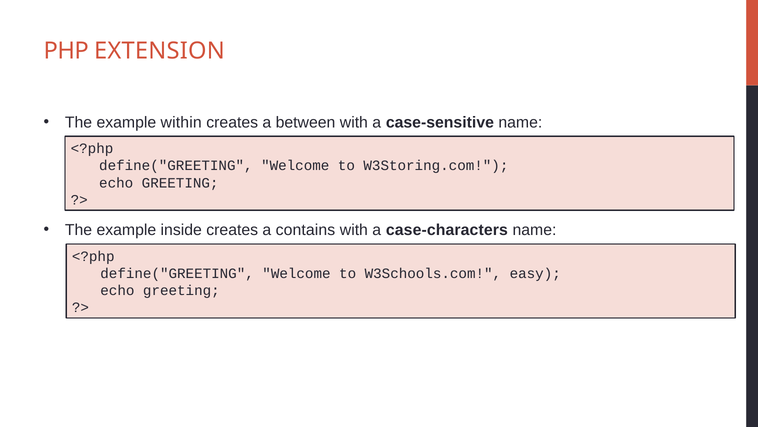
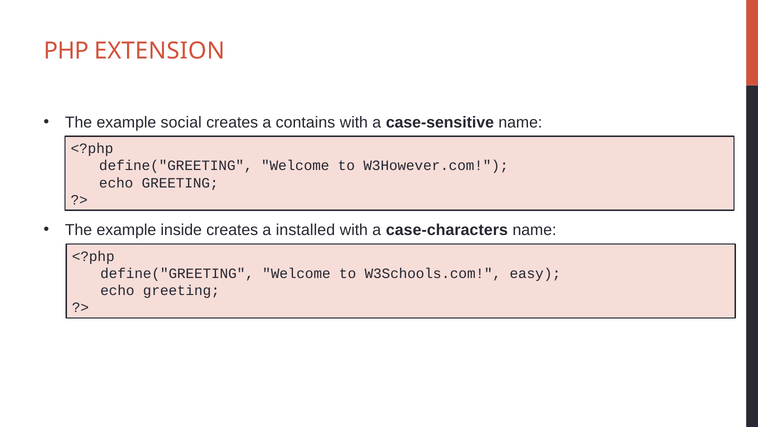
within: within -> social
between: between -> contains
W3Storing.com: W3Storing.com -> W3However.com
contains: contains -> installed
